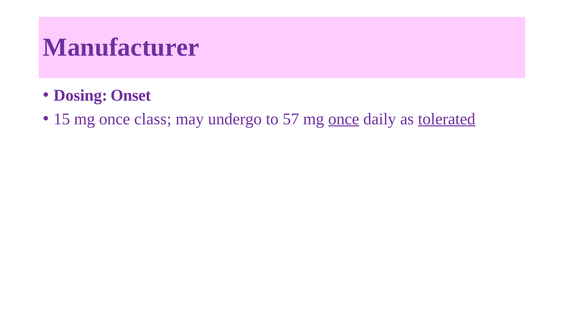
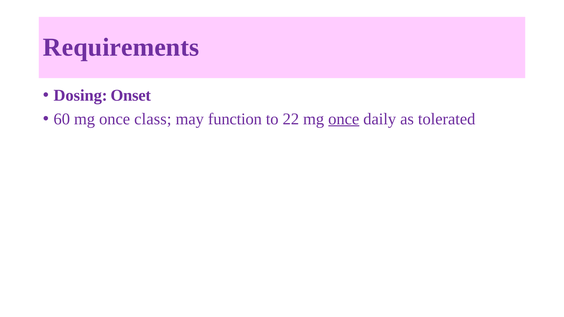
Manufacturer: Manufacturer -> Requirements
15: 15 -> 60
undergo: undergo -> function
57: 57 -> 22
tolerated underline: present -> none
